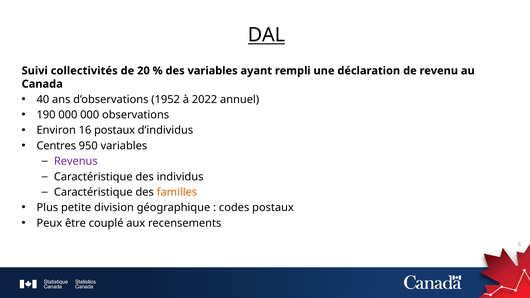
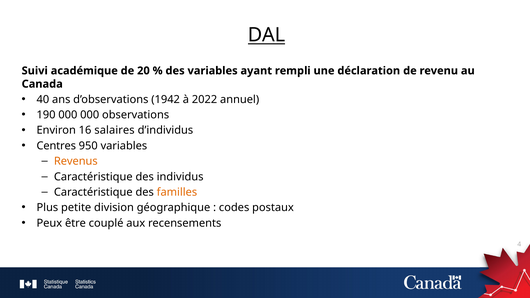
collectivités: collectivités -> académique
1952: 1952 -> 1942
16 postaux: postaux -> salaires
Revenus colour: purple -> orange
